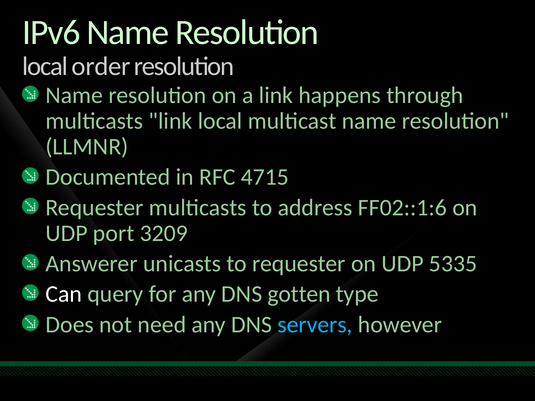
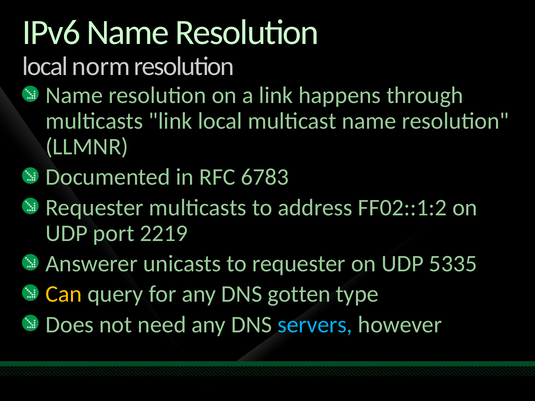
order: order -> norm
4715: 4715 -> 6783
FF02::1:6: FF02::1:6 -> FF02::1:2
3209: 3209 -> 2219
Can colour: white -> yellow
